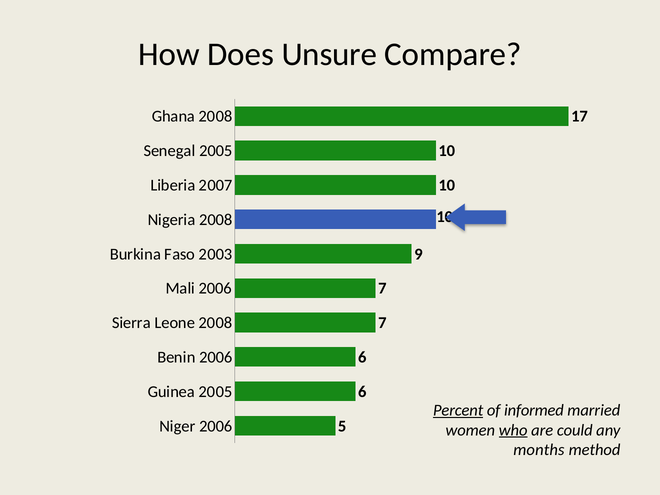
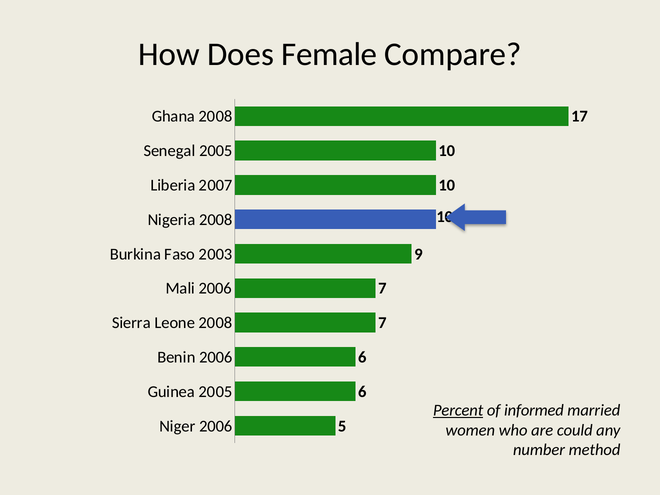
Unsure: Unsure -> Female
who underline: present -> none
months: months -> number
